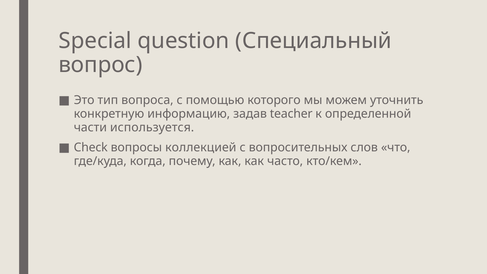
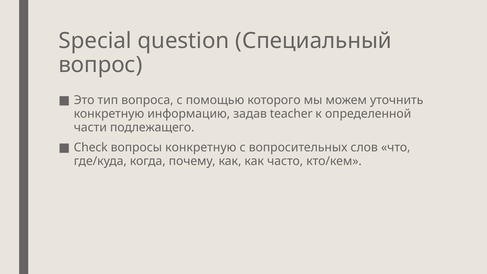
используется: используется -> подлежащего
вопросы коллекцией: коллекцией -> конкретную
